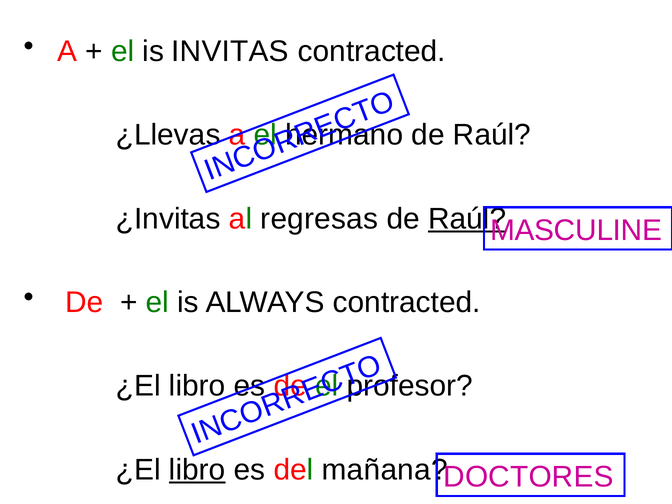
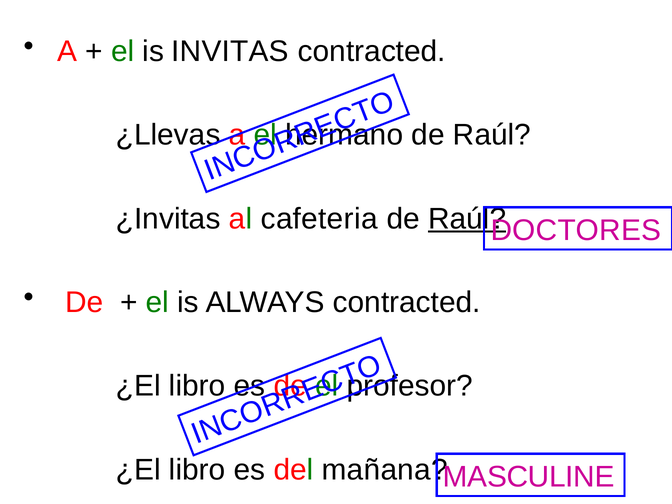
regresas: regresas -> cafeteria
MASCULINE: MASCULINE -> DOCTORES
libro at (197, 470) underline: present -> none
DOCTORES: DOCTORES -> MASCULINE
